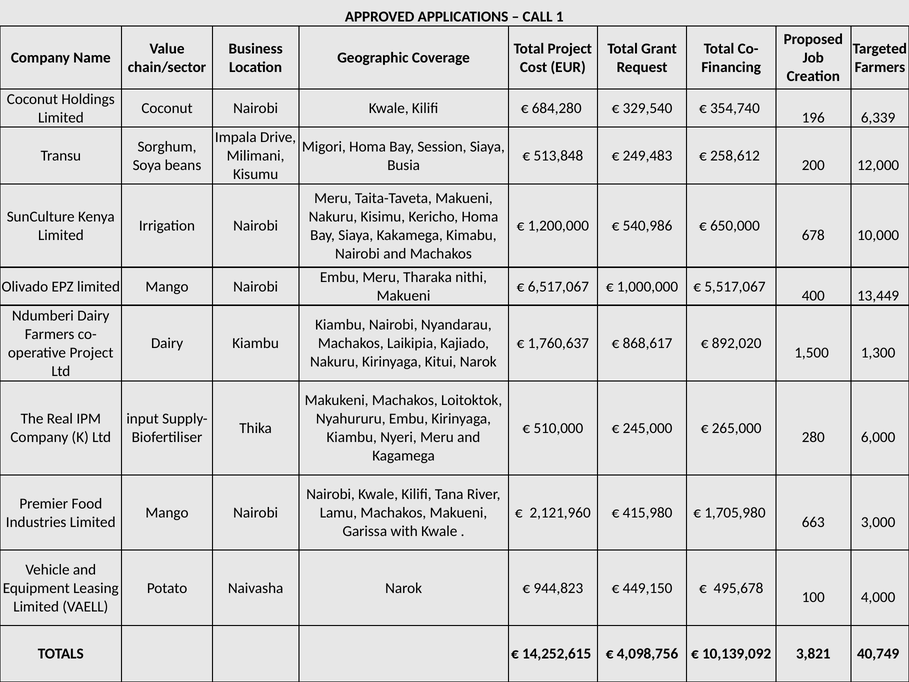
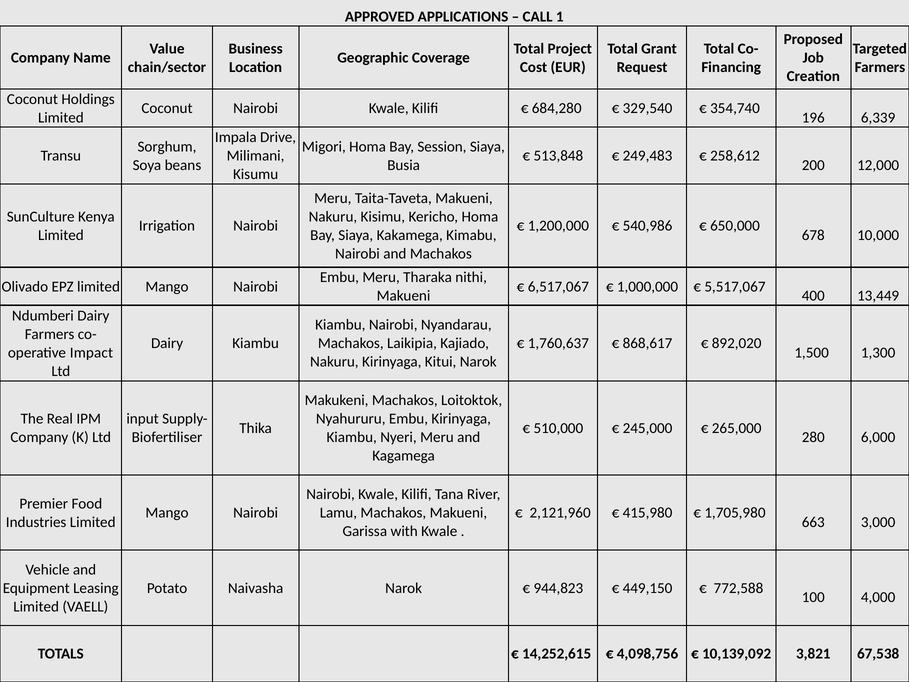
Project at (91, 353): Project -> Impact
495,678: 495,678 -> 772,588
40,749: 40,749 -> 67,538
